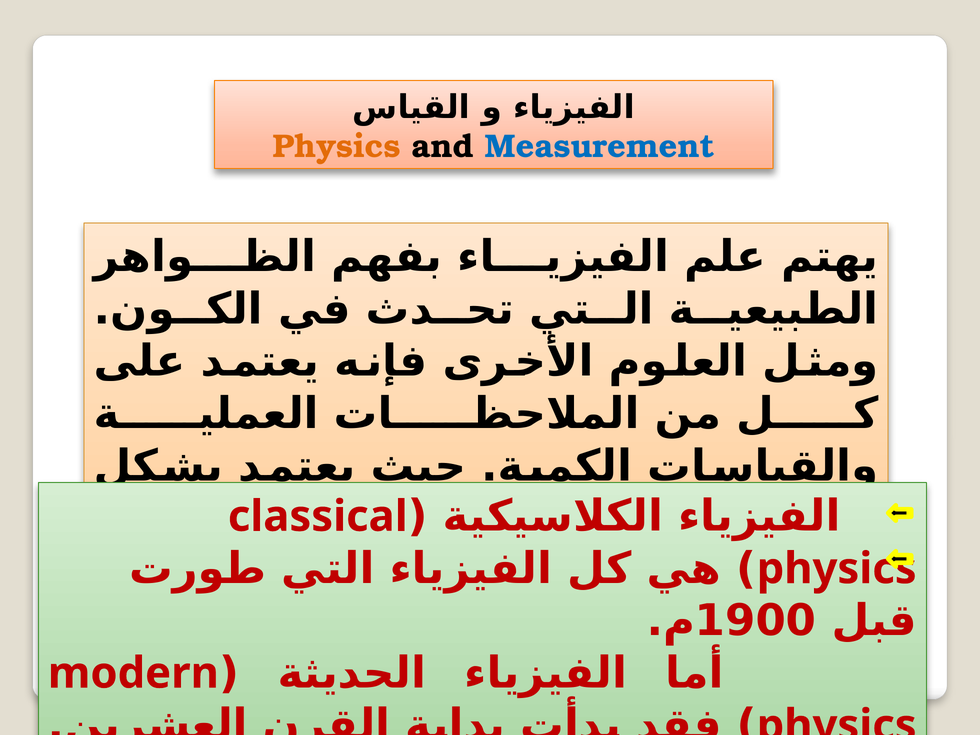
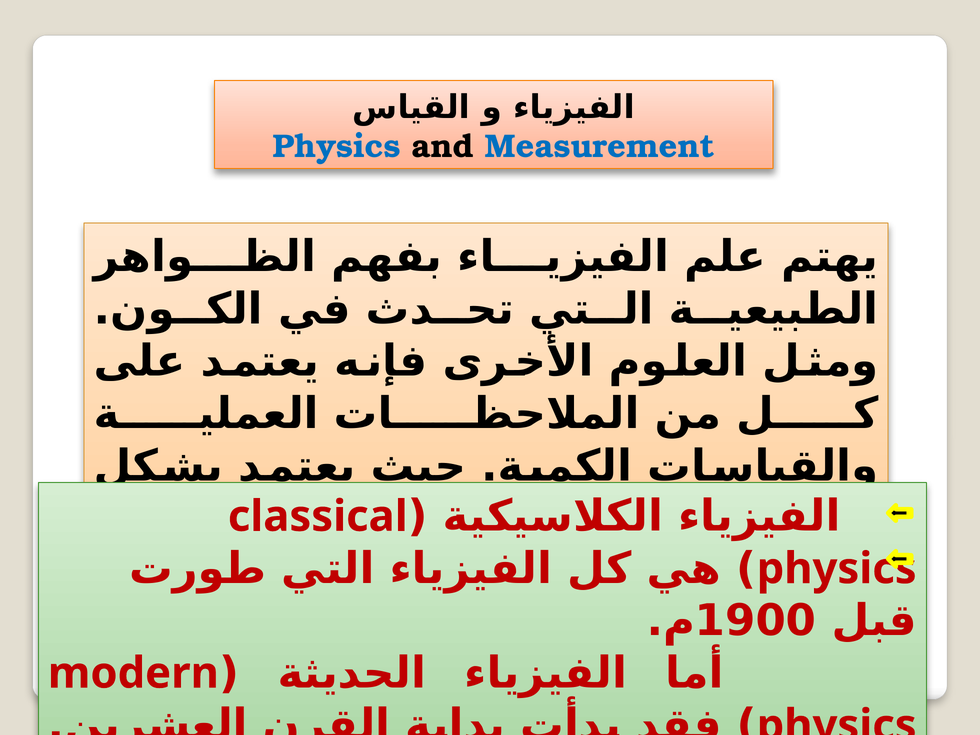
Physics at (337, 147) colour: orange -> blue
